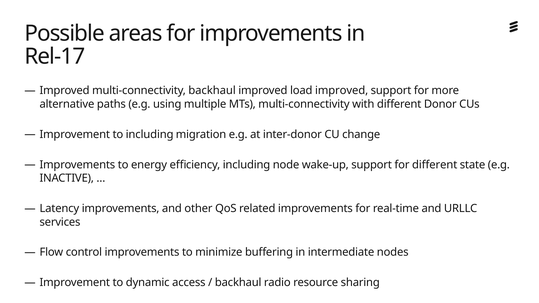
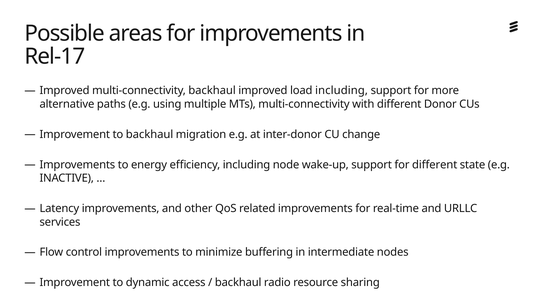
load improved: improved -> including
to including: including -> backhaul
